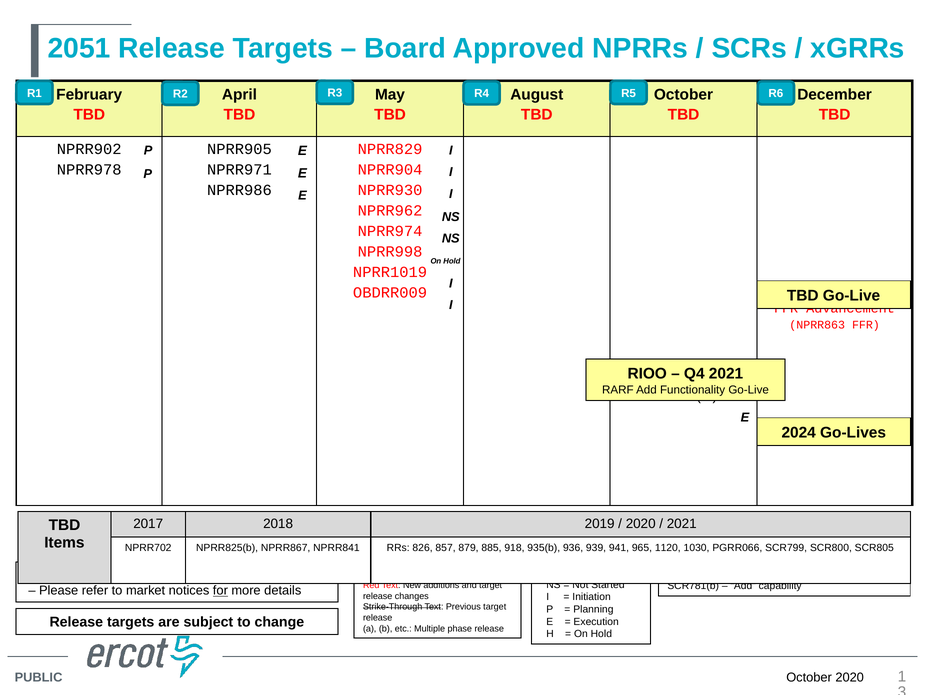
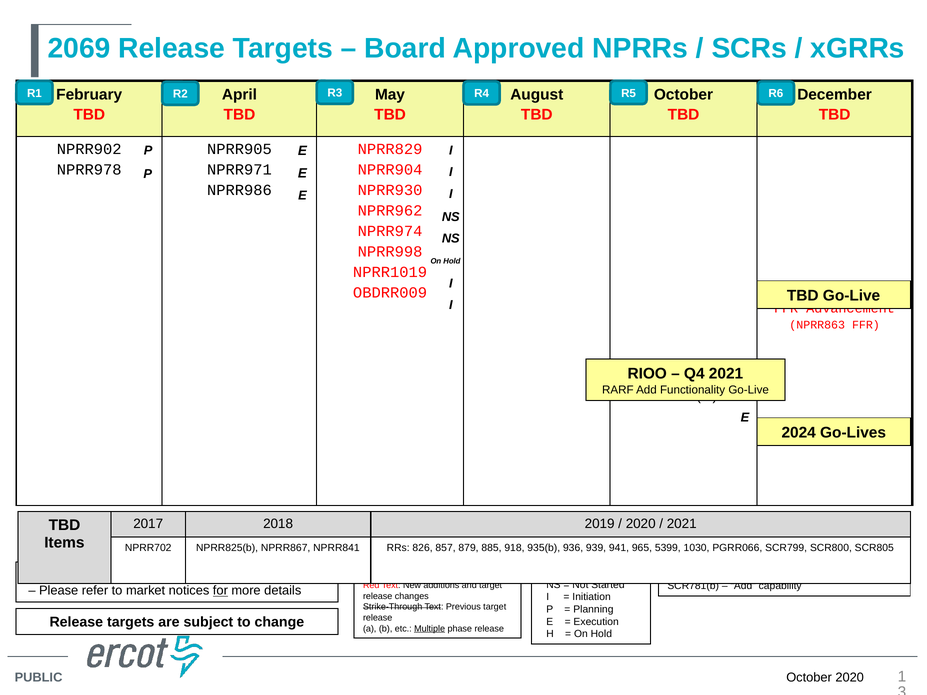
2051: 2051 -> 2069
1120: 1120 -> 5399
Multiple underline: none -> present
